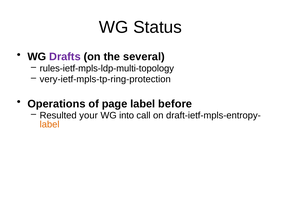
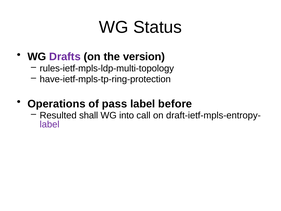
several: several -> version
very-ietf-mpls-tp-ring-protection: very-ietf-mpls-tp-ring-protection -> have-ietf-mpls-tp-ring-protection
page: page -> pass
your: your -> shall
label at (50, 124) colour: orange -> purple
